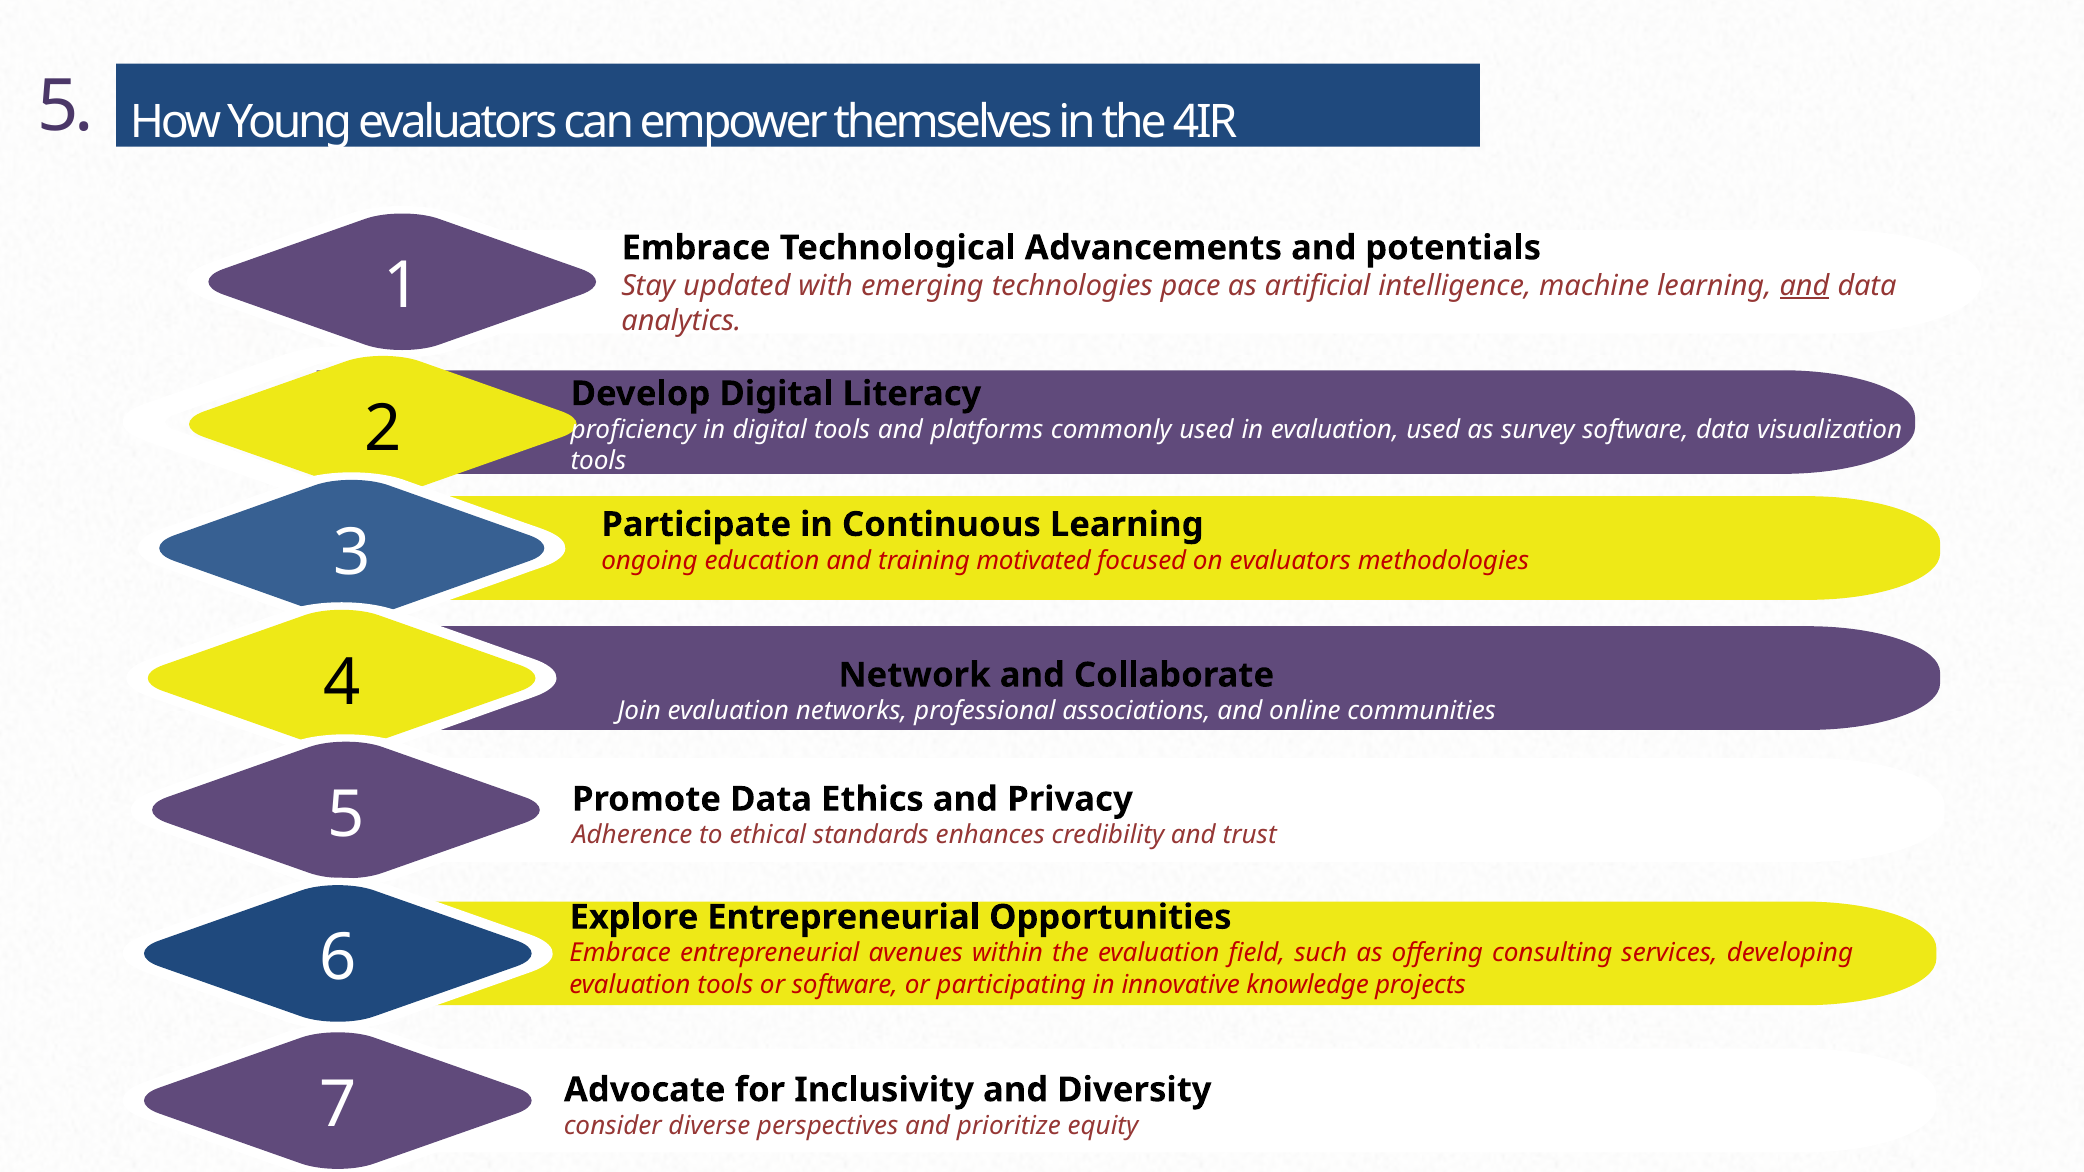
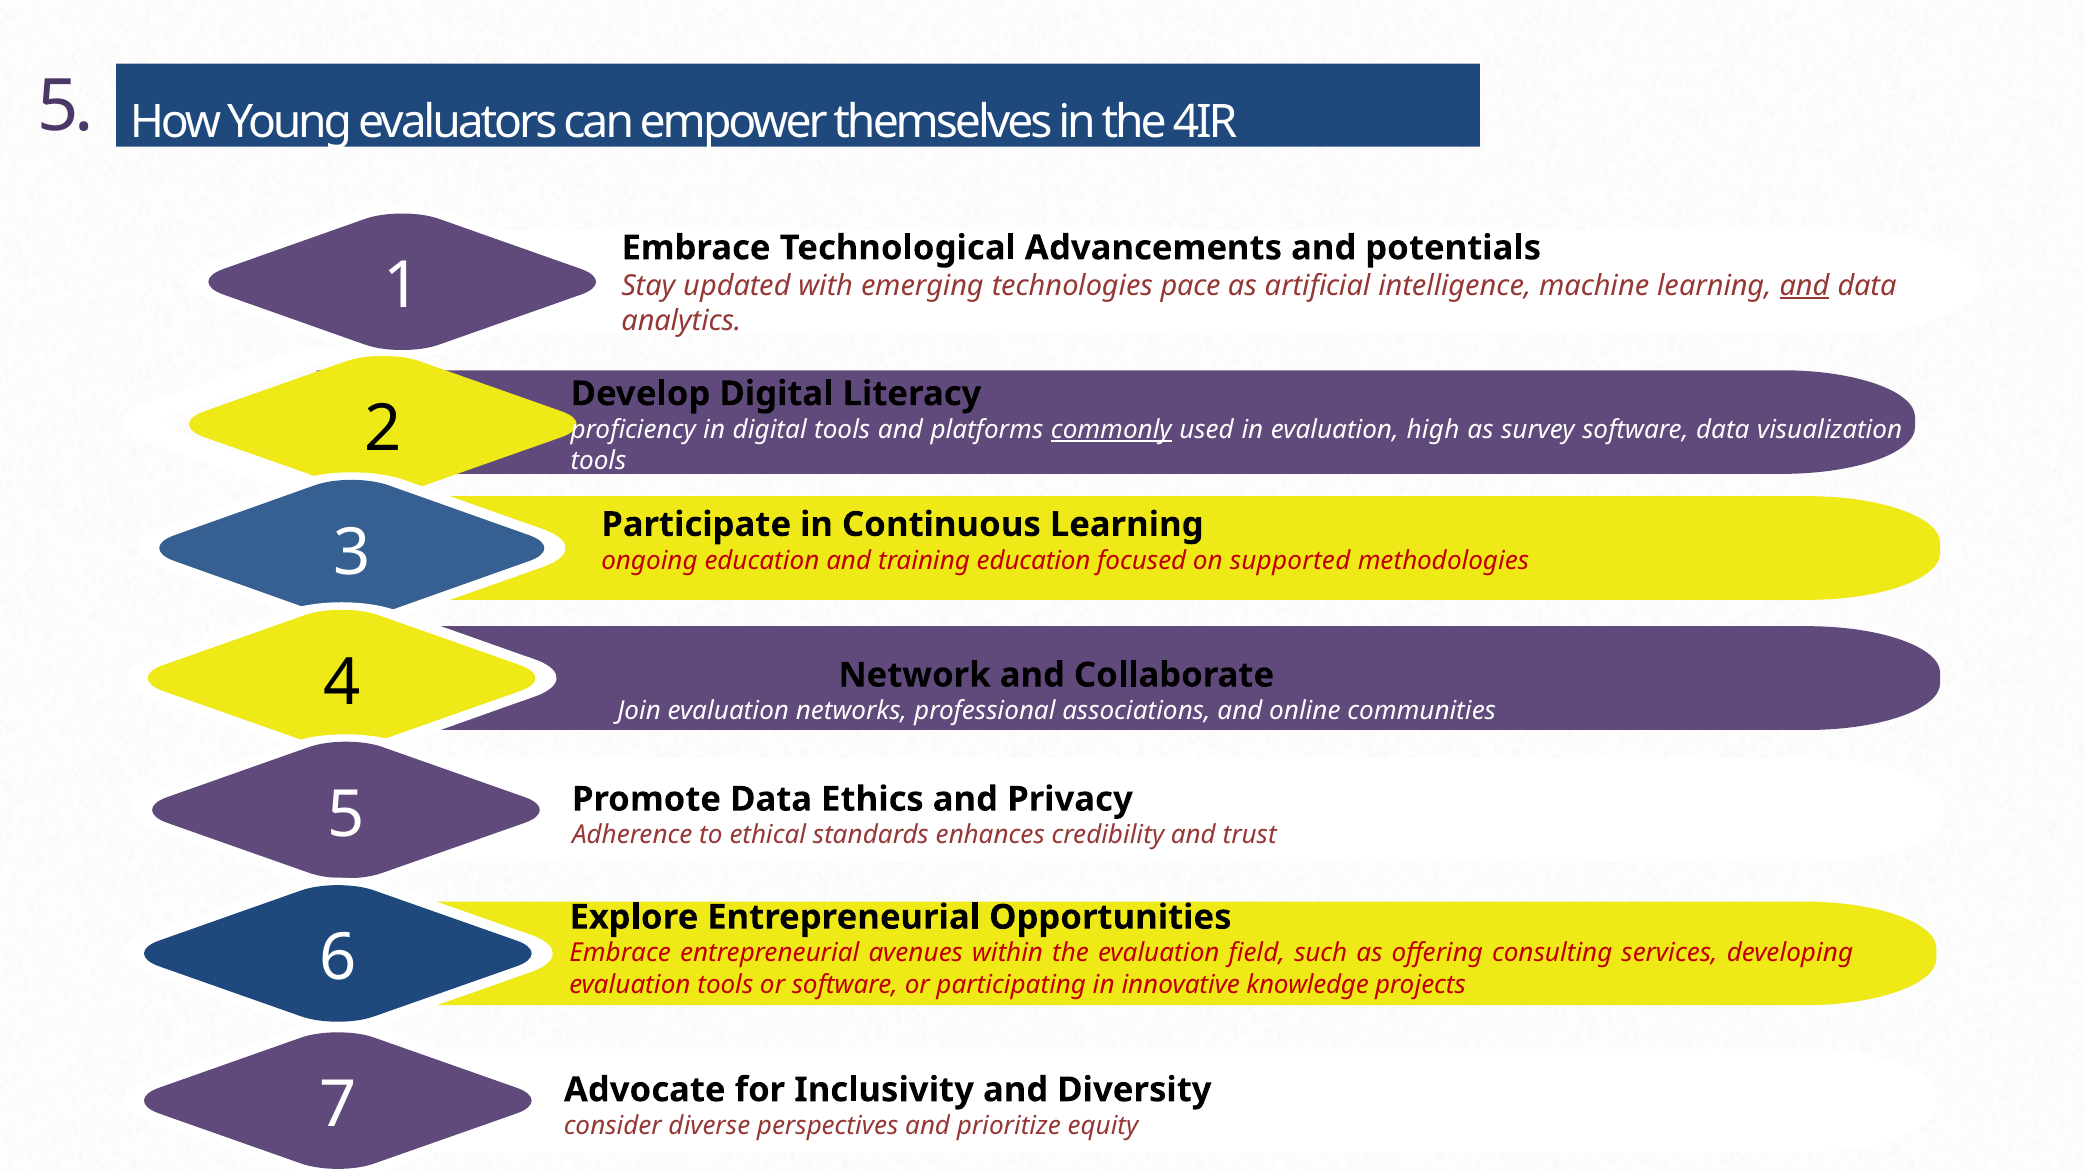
commonly underline: none -> present
evaluation used: used -> high
training motivated: motivated -> education
on evaluators: evaluators -> supported
